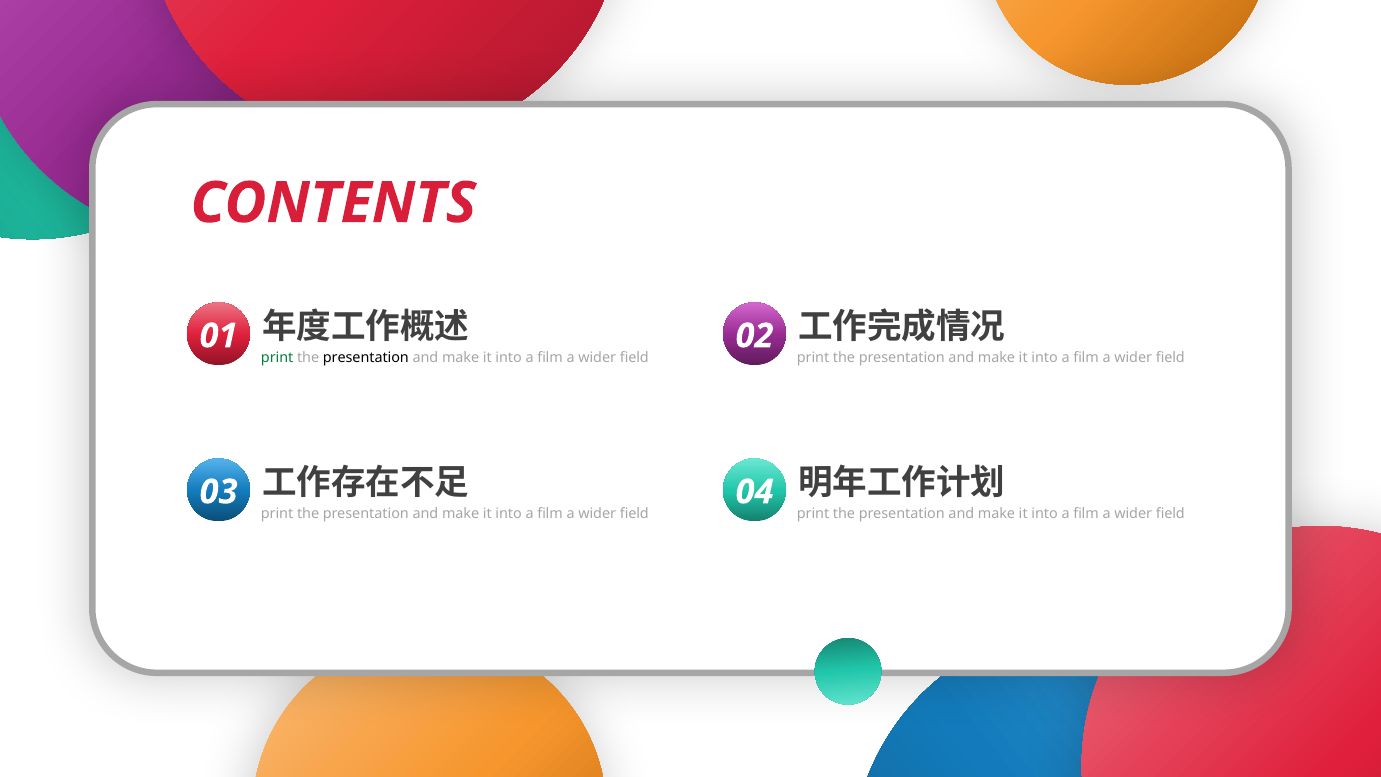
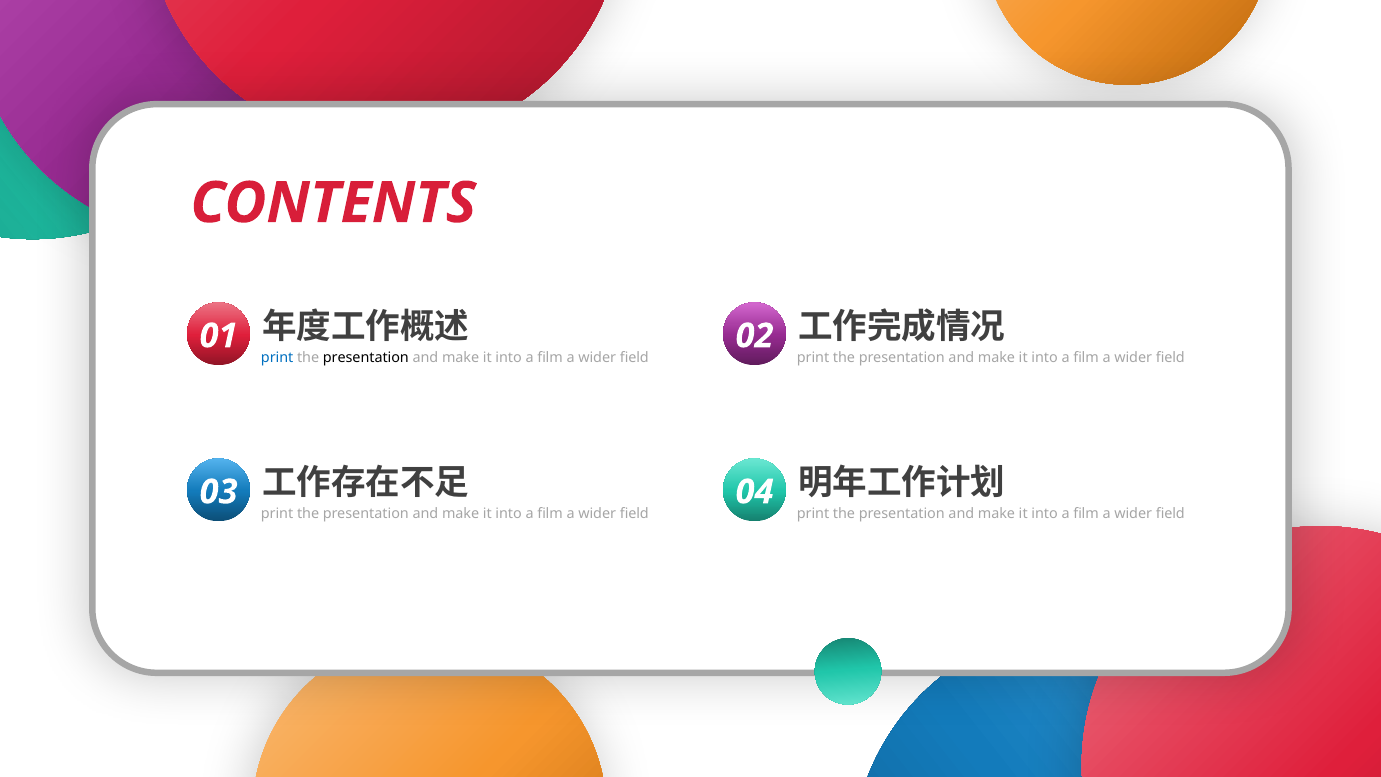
print at (277, 358) colour: green -> blue
